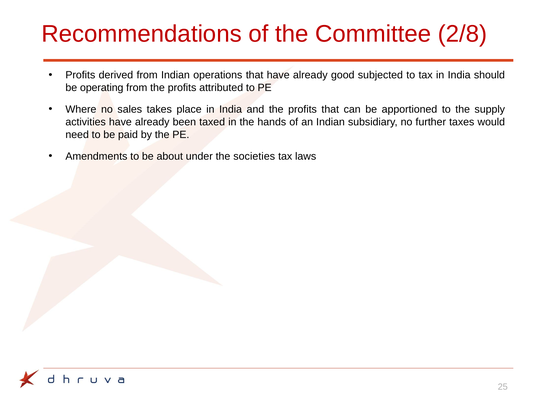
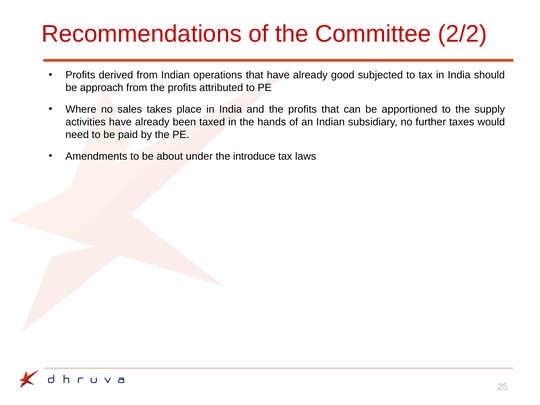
2/8: 2/8 -> 2/2
operating: operating -> approach
societies: societies -> introduce
